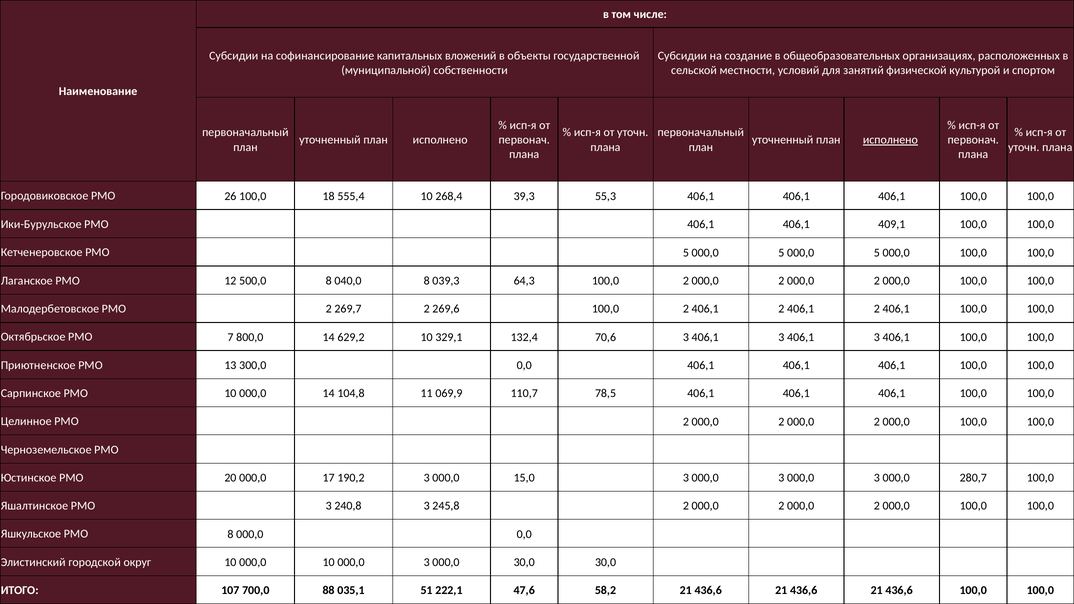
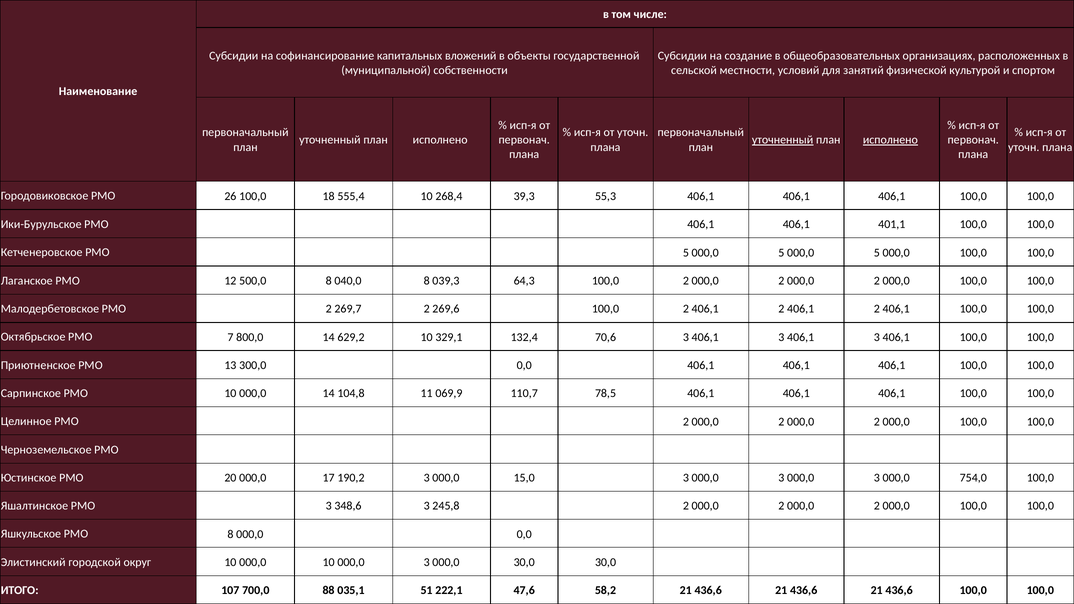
уточненный at (783, 140) underline: none -> present
409,1: 409,1 -> 401,1
280,7: 280,7 -> 754,0
240,8: 240,8 -> 348,6
